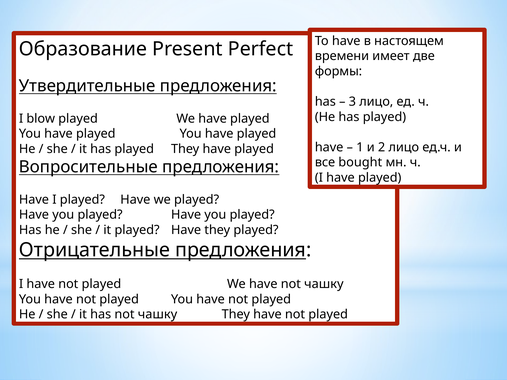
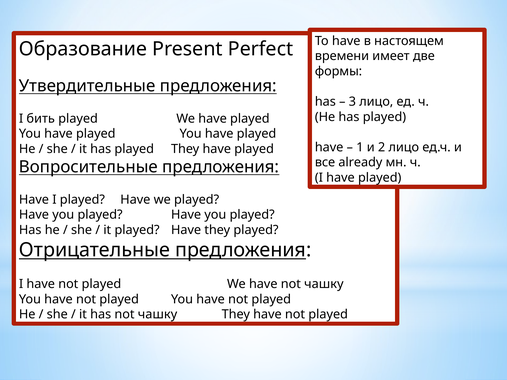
blow: blow -> бить
bought: bought -> already
